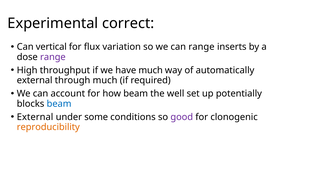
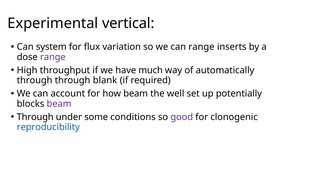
correct: correct -> vertical
vertical: vertical -> system
external at (35, 80): external -> through
through much: much -> blank
beam at (59, 104) colour: blue -> purple
External at (35, 117): External -> Through
reproducibility colour: orange -> blue
